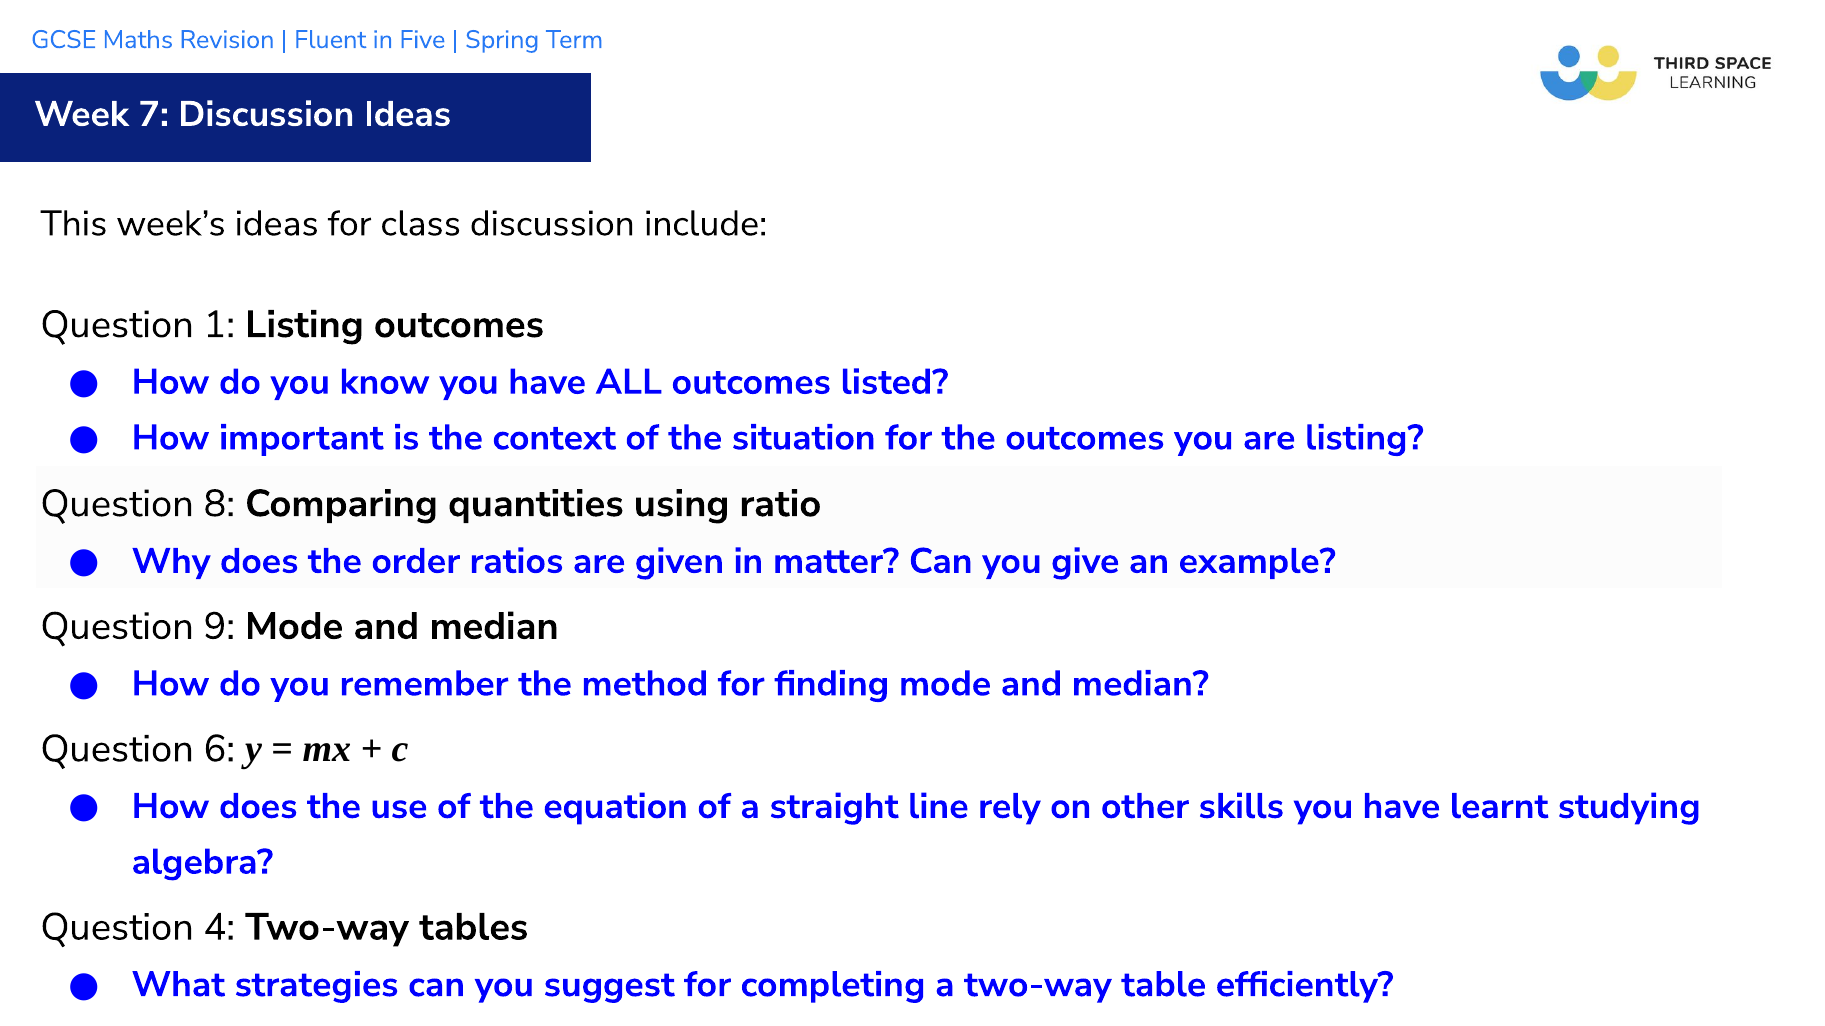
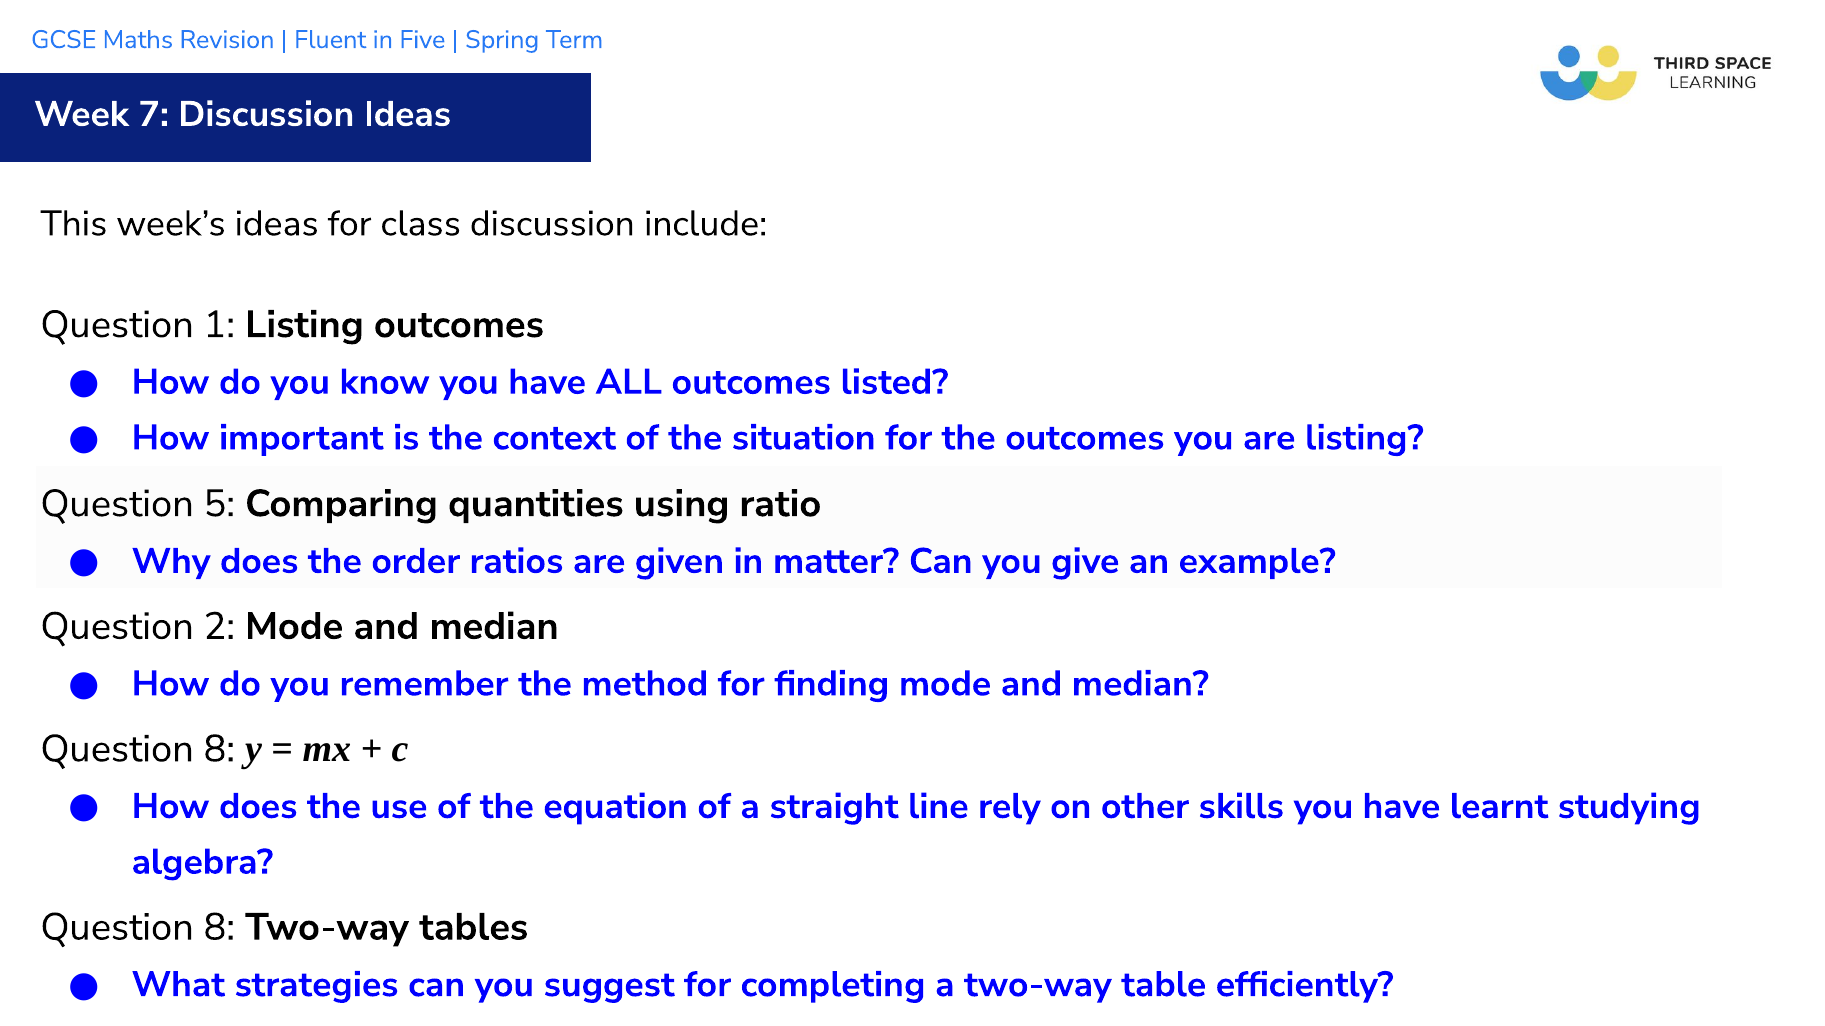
8: 8 -> 5
9: 9 -> 2
6 at (219, 749): 6 -> 8
4 at (219, 928): 4 -> 8
